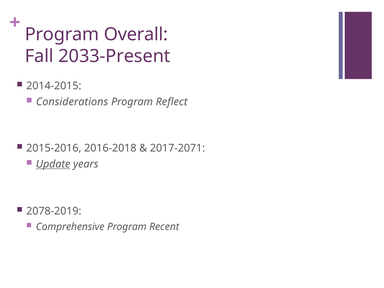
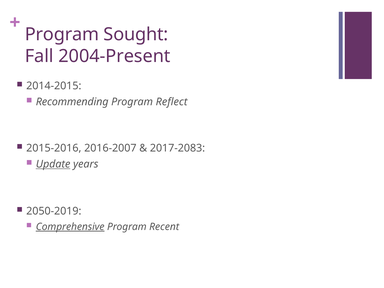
Overall: Overall -> Sought
2033-Present: 2033-Present -> 2004-Present
Considerations: Considerations -> Recommending
2016-2018: 2016-2018 -> 2016-2007
2017-2071: 2017-2071 -> 2017-2083
2078-2019: 2078-2019 -> 2050-2019
Comprehensive underline: none -> present
